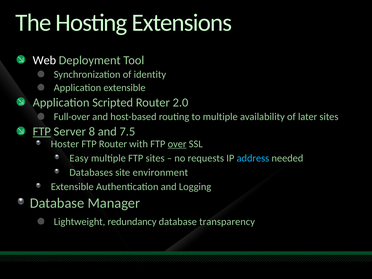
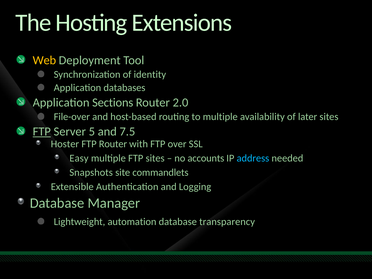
Web colour: white -> yellow
Application extensible: extensible -> databases
Scripted: Scripted -> Sections
Full-over: Full-over -> File-over
8: 8 -> 5
over underline: present -> none
requests: requests -> accounts
Databases: Databases -> Snapshots
environment: environment -> commandlets
redundancy: redundancy -> automation
